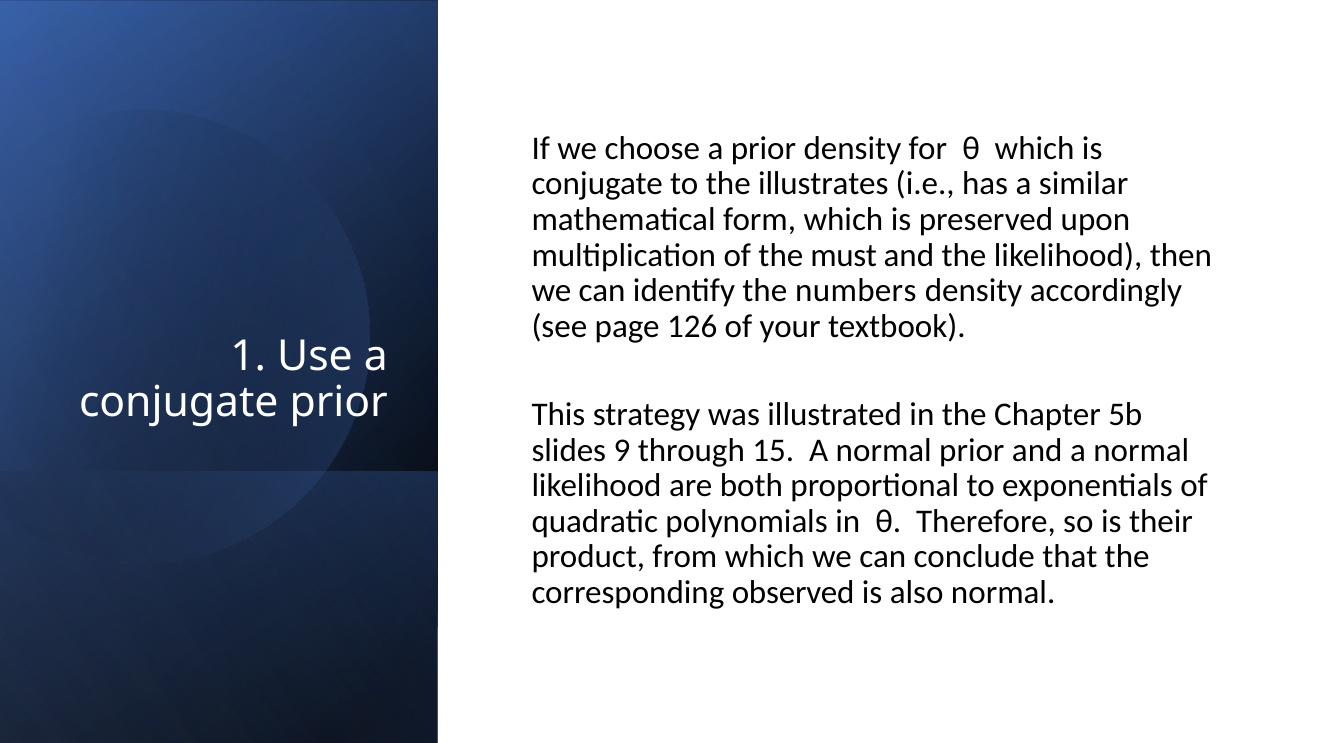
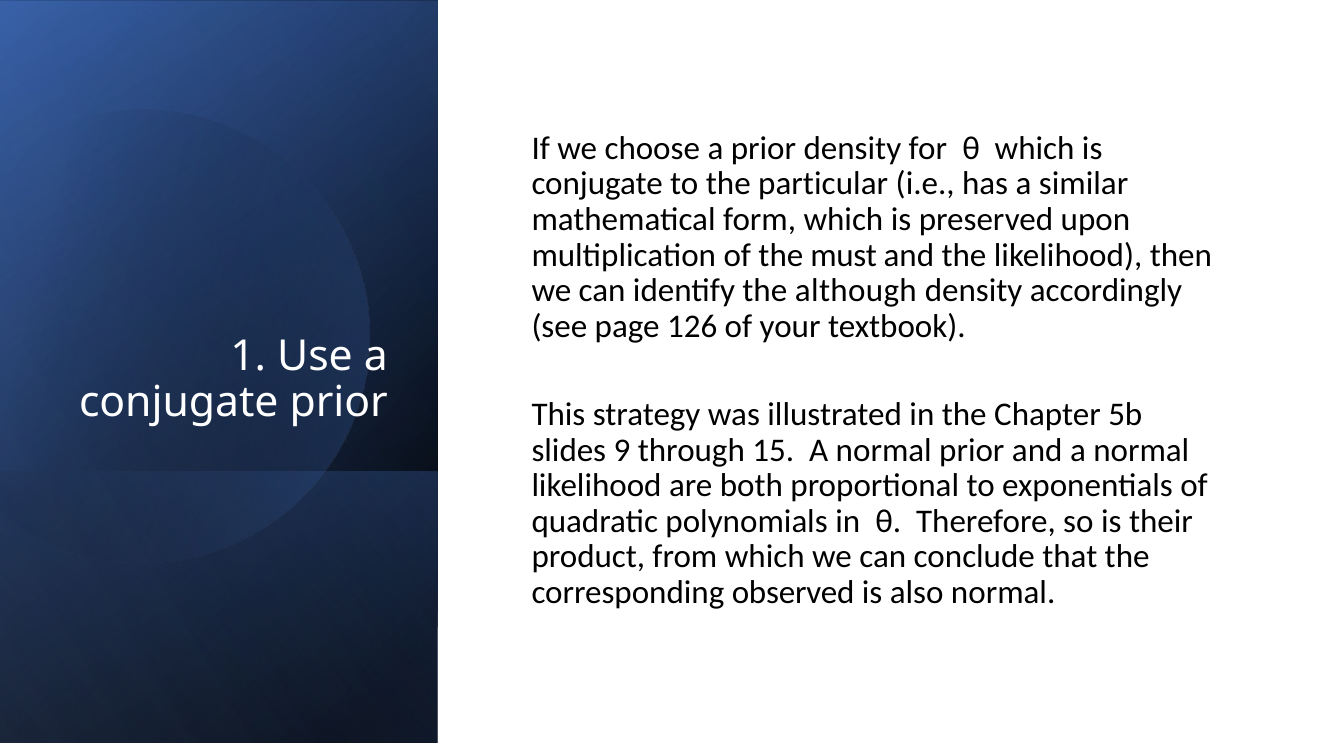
illustrates: illustrates -> particular
numbers: numbers -> although
